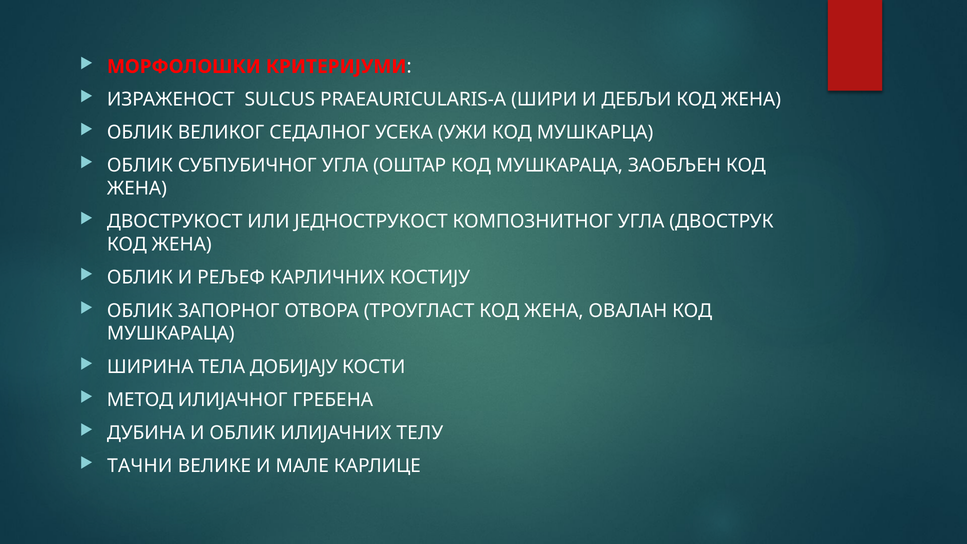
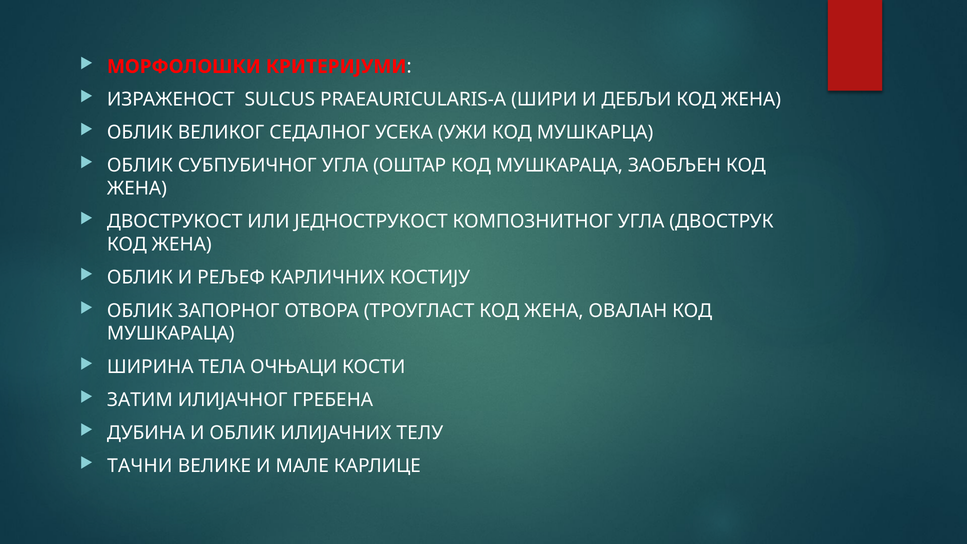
ДОБИЈАЈУ: ДОБИЈАЈУ -> ОЧЊАЦИ
МЕТОД: МЕТОД -> ЗАТИМ
